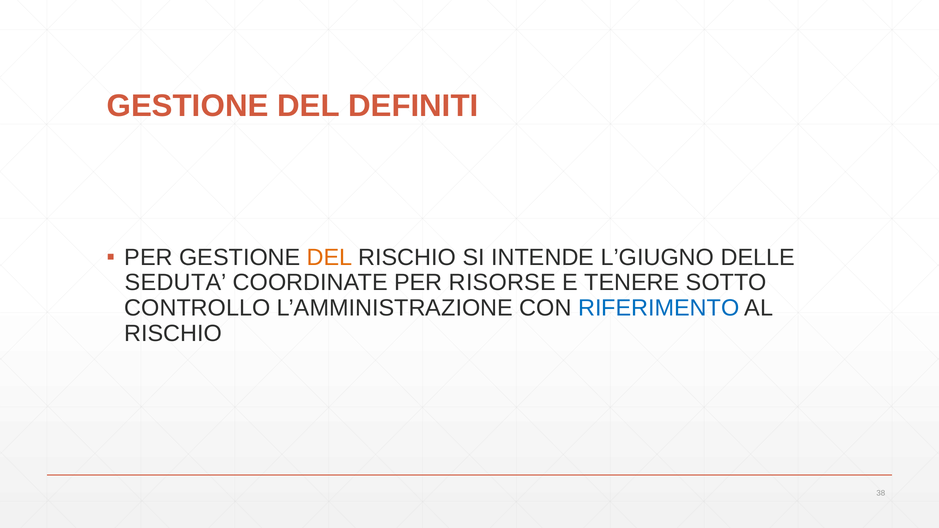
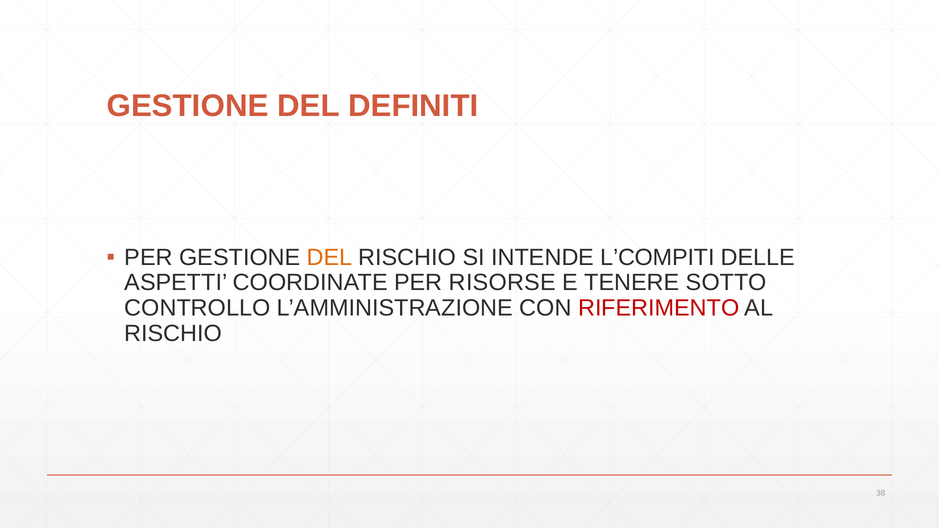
L’GIUGNO: L’GIUGNO -> L’COMPITI
SEDUTA: SEDUTA -> ASPETTI
RIFERIMENTO colour: blue -> red
